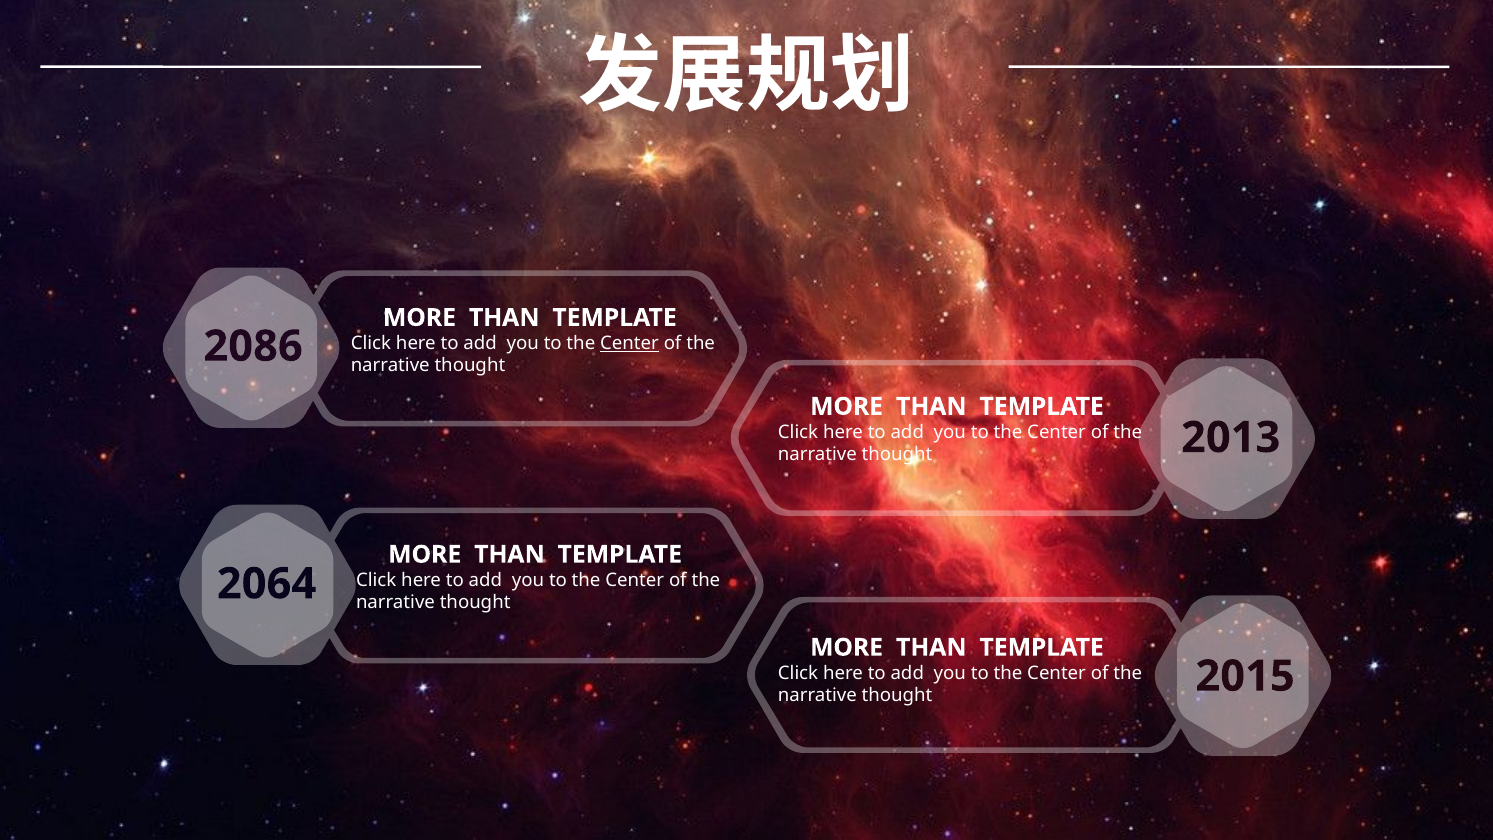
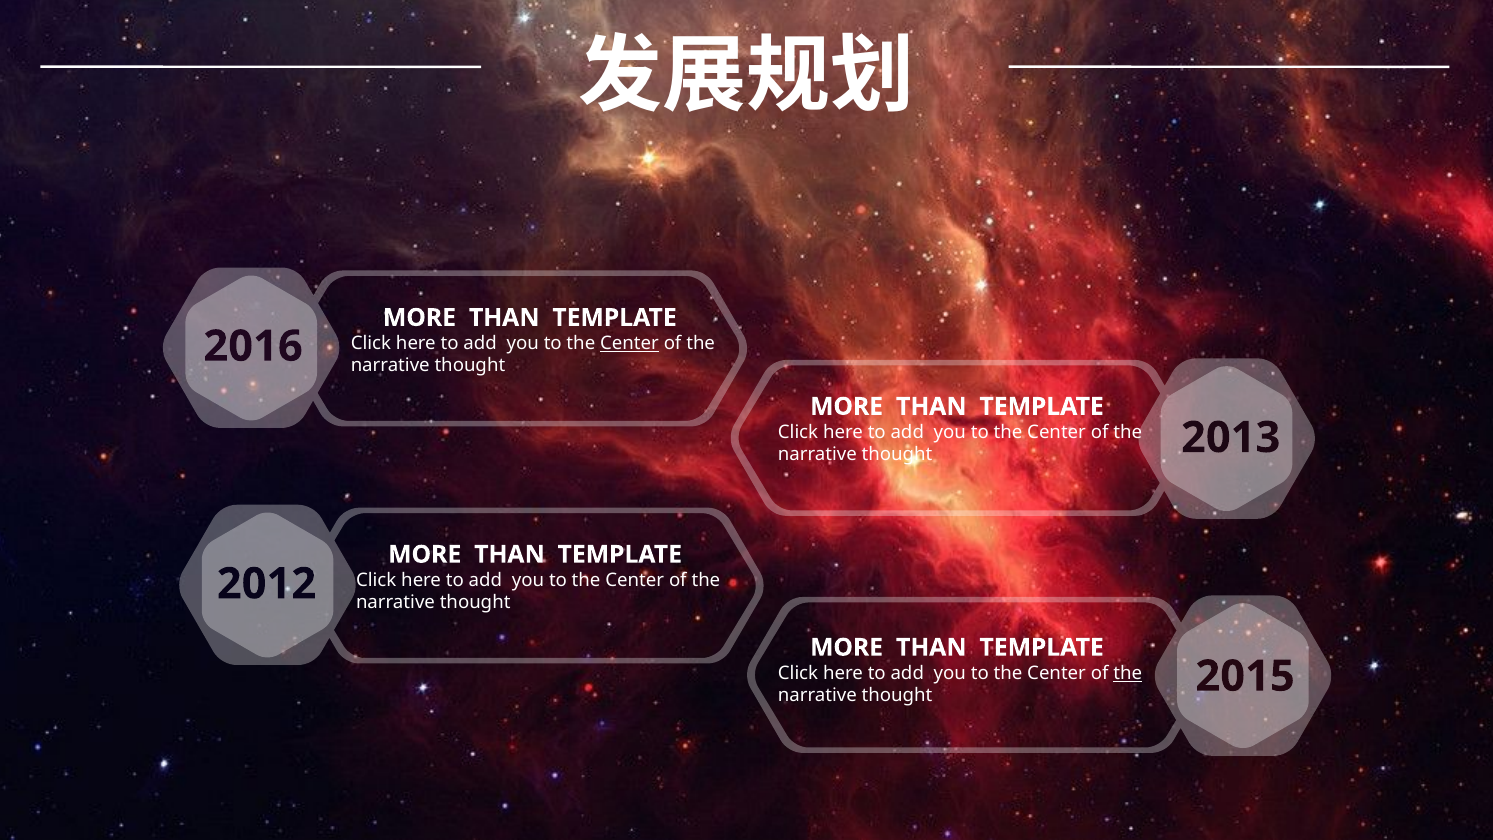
2086: 2086 -> 2016
2064: 2064 -> 2012
the at (1128, 673) underline: none -> present
